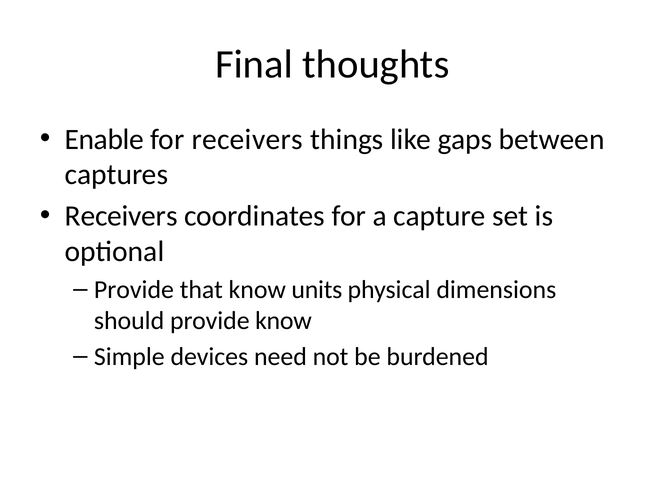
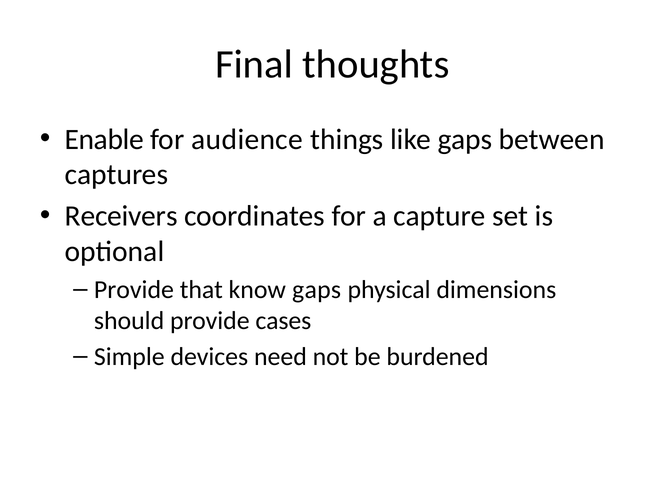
for receivers: receivers -> audience
know units: units -> gaps
provide know: know -> cases
